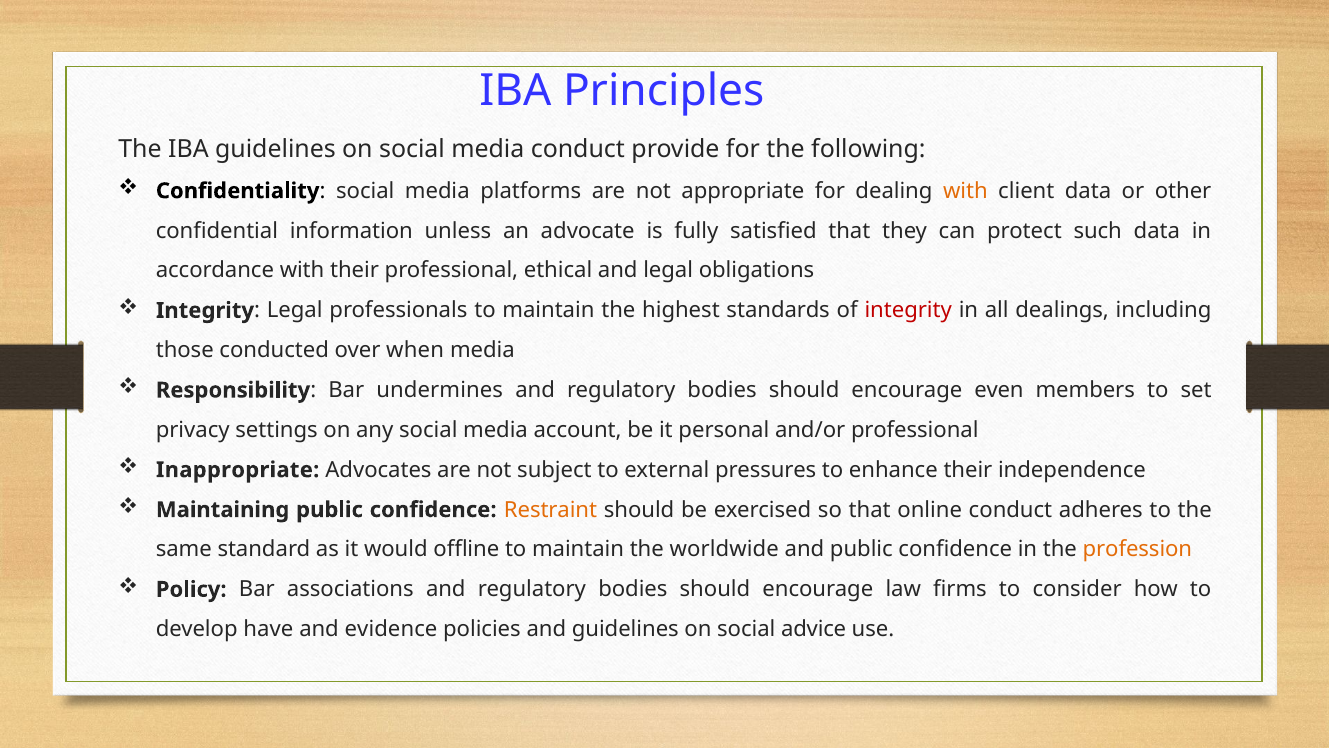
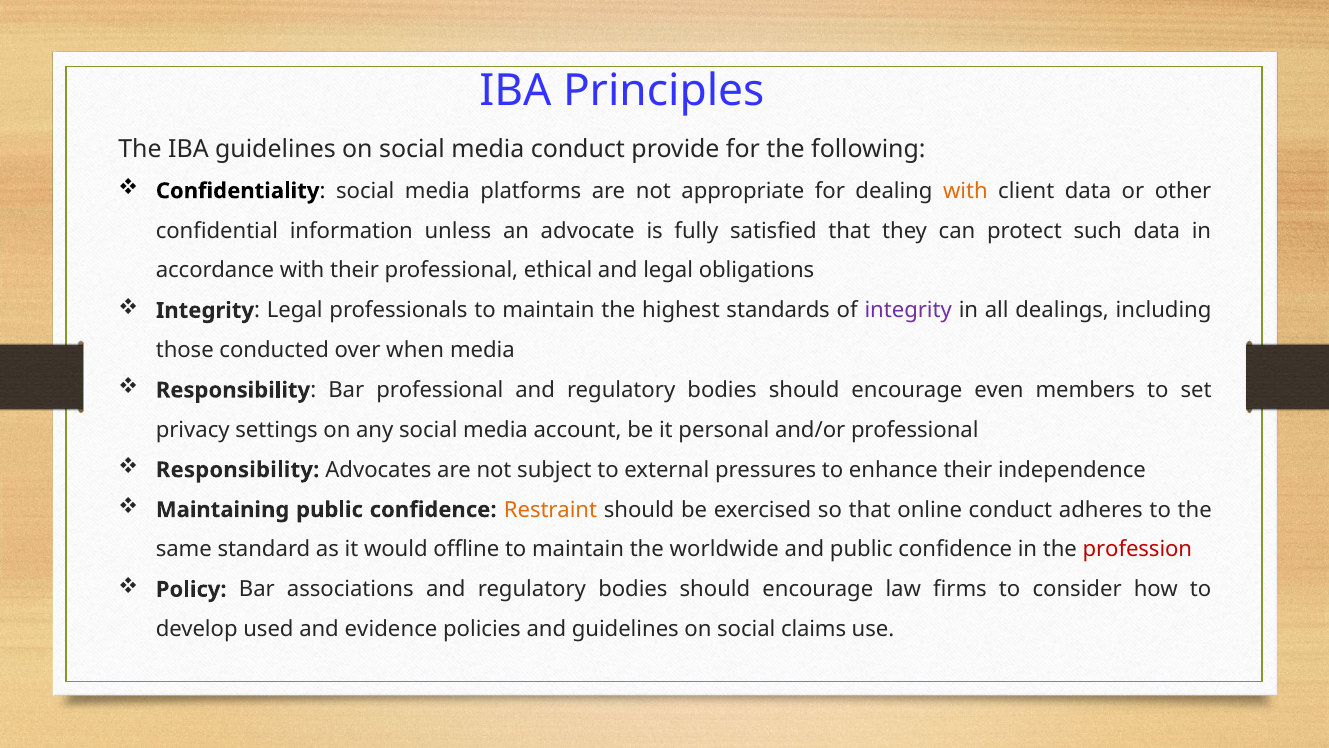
integrity at (908, 310) colour: red -> purple
Bar undermines: undermines -> professional
Inappropriate at (238, 470): Inappropriate -> Responsibility
profession colour: orange -> red
have: have -> used
advice: advice -> claims
